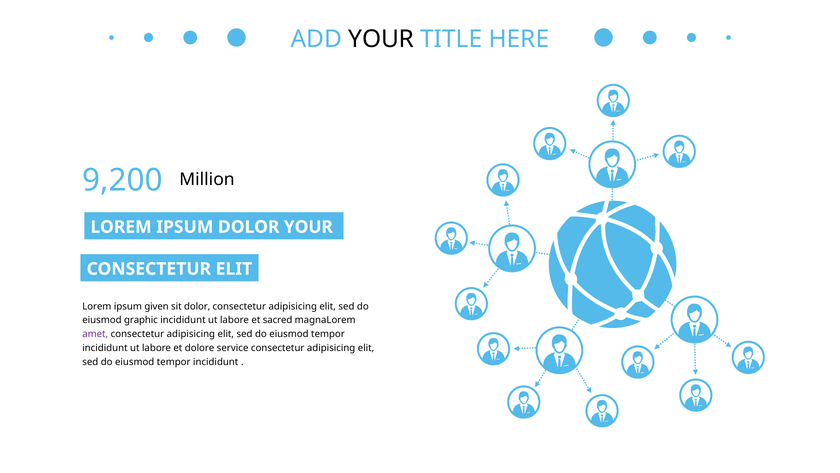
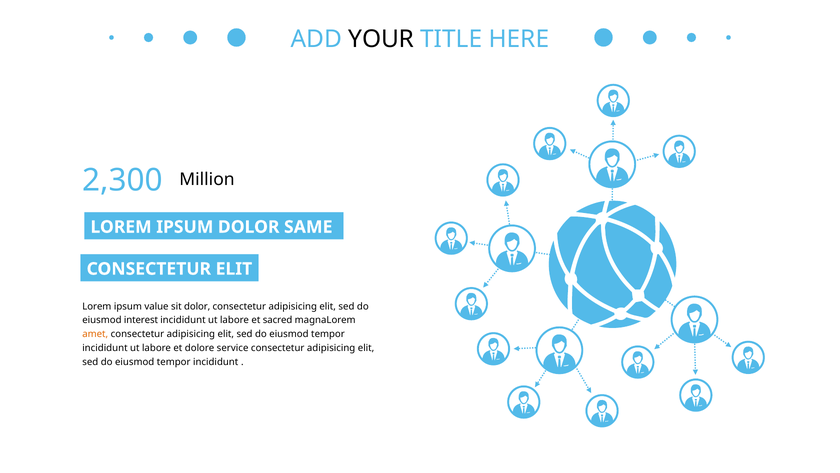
9,200: 9,200 -> 2,300
DOLOR YOUR: YOUR -> SAME
given: given -> value
graphic: graphic -> interest
amet colour: purple -> orange
